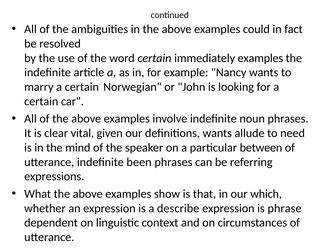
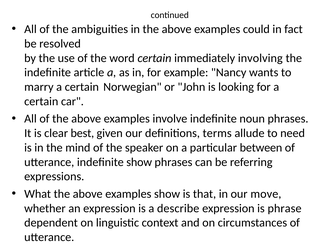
immediately examples: examples -> involving
vital: vital -> best
definitions wants: wants -> terms
indefinite been: been -> show
which: which -> move
